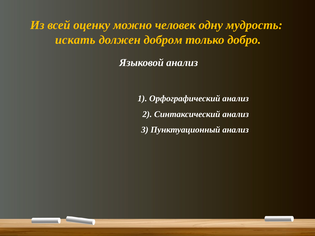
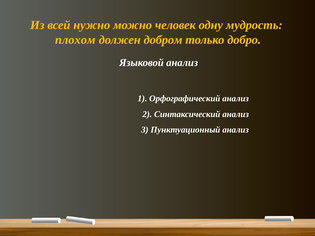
оценку: оценку -> нужно
искать: искать -> плохом
